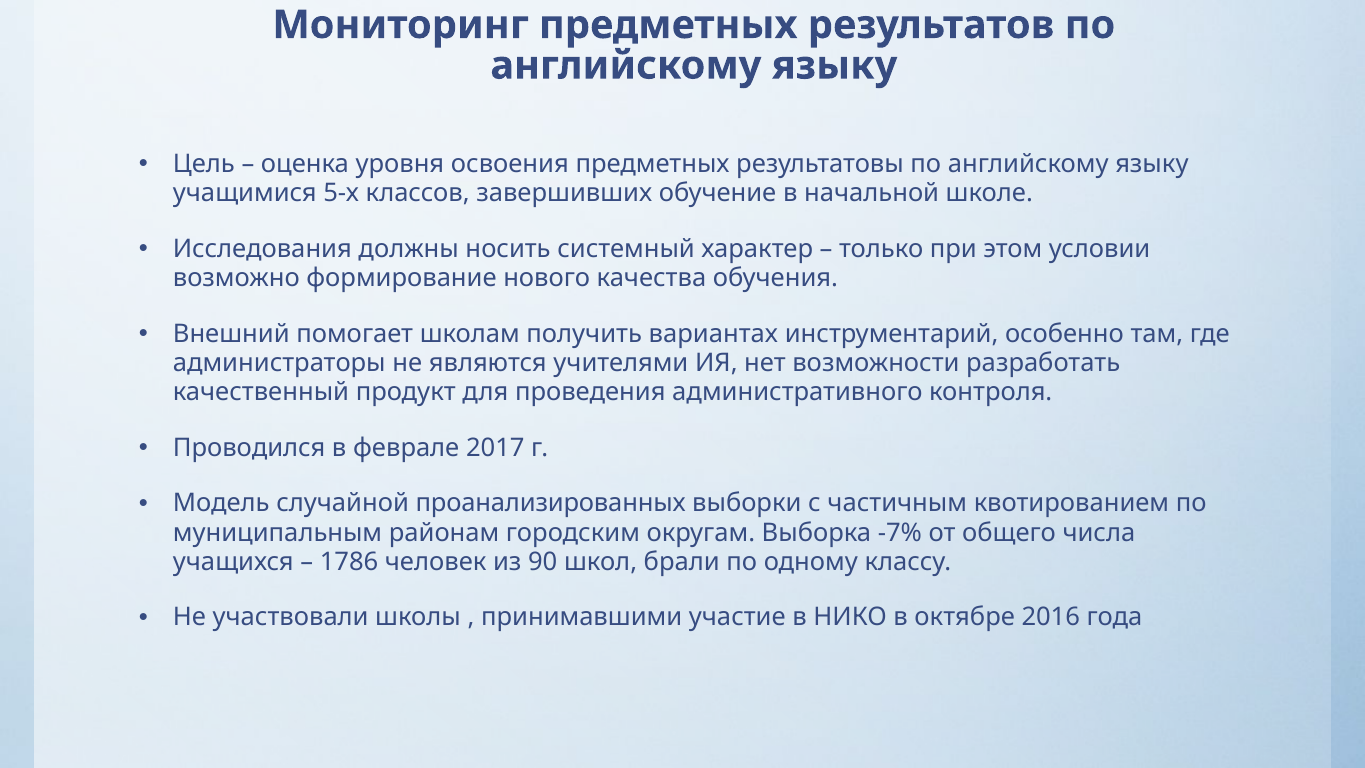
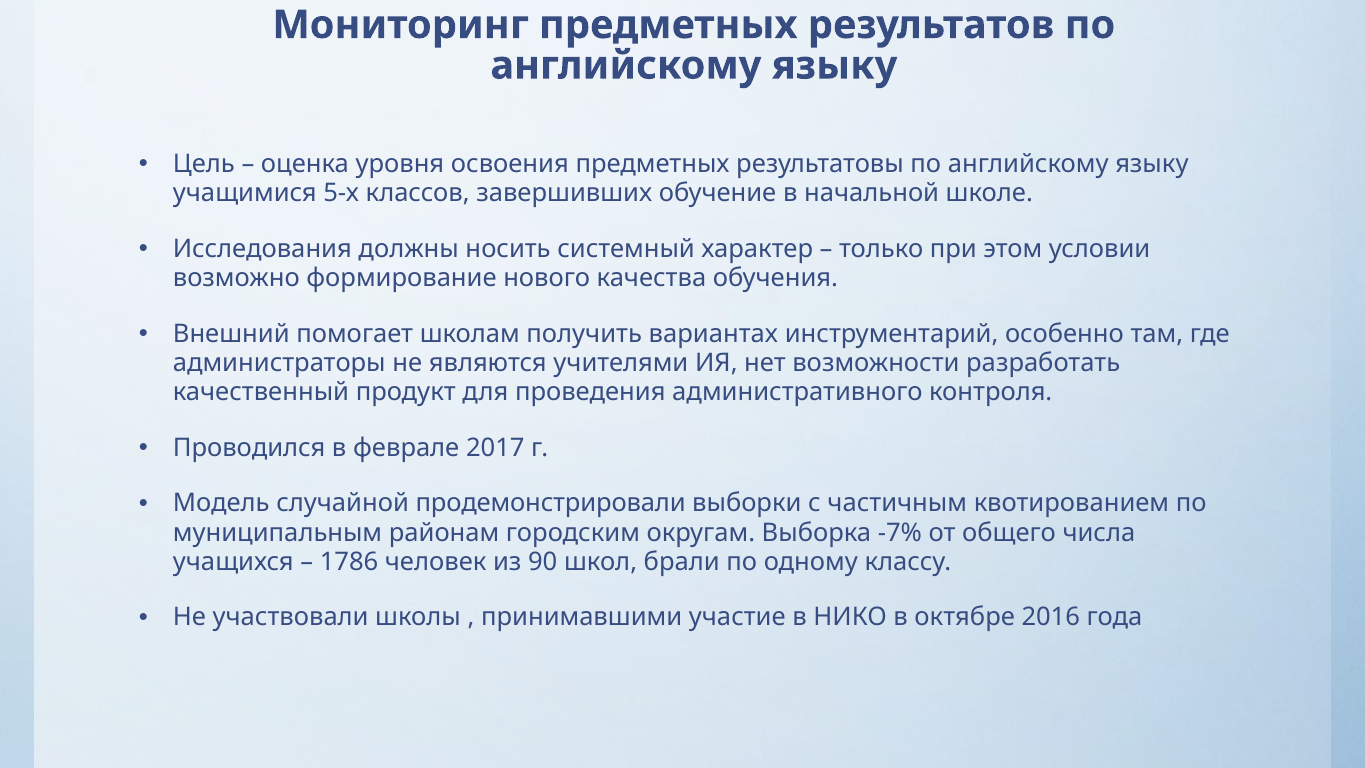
проанализированных: проанализированных -> продемонстрировали
